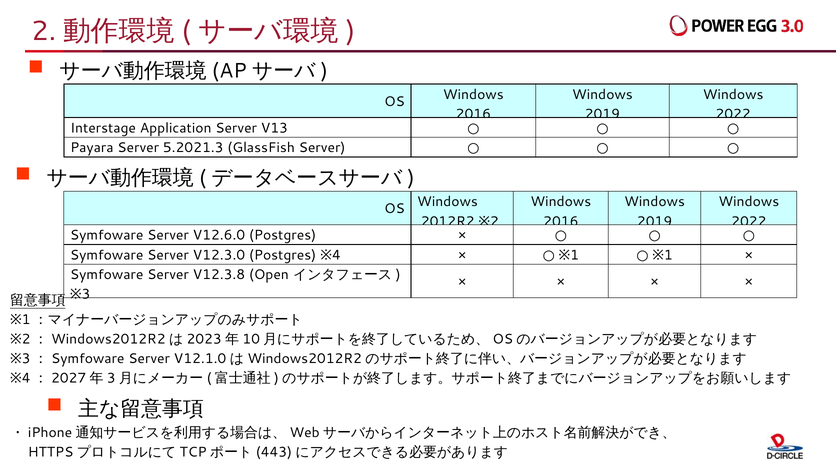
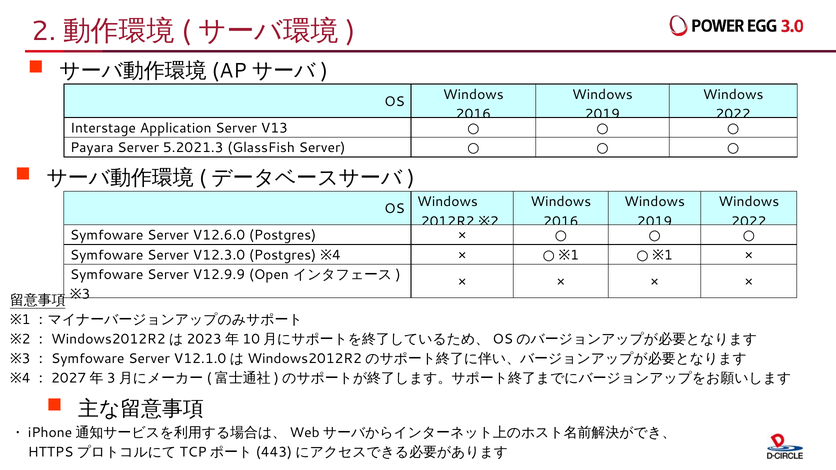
V12.3.8: V12.3.8 -> V12.9.9
